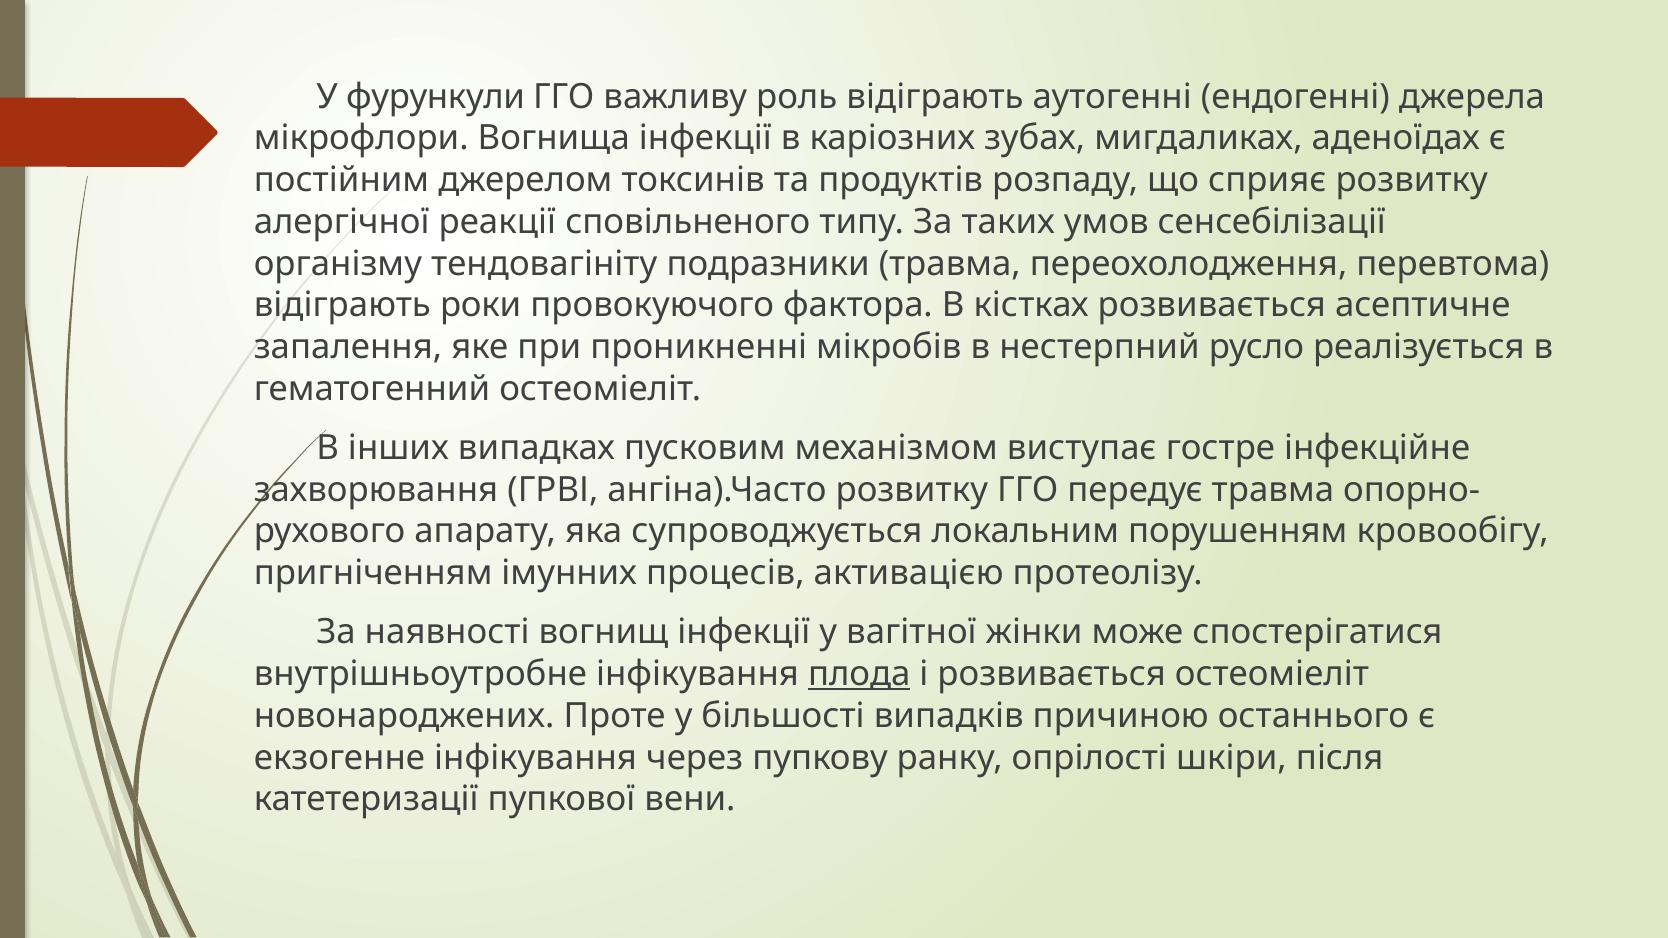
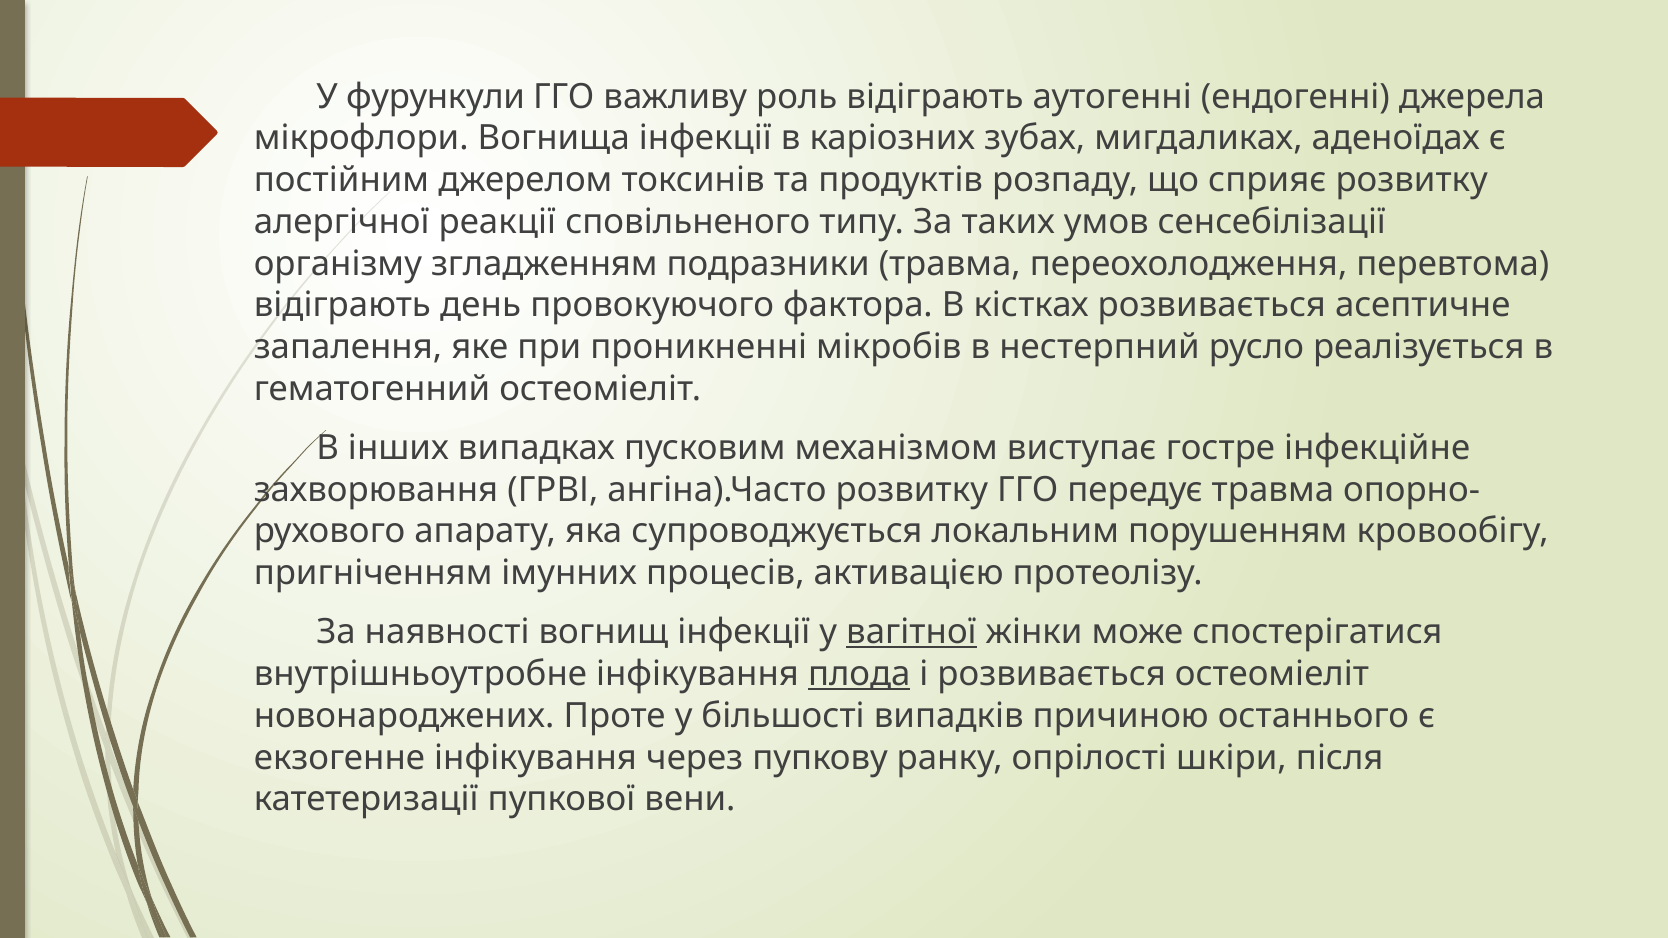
тендовагініту: тендовагініту -> згладженням
роки: роки -> день
вагітної underline: none -> present
